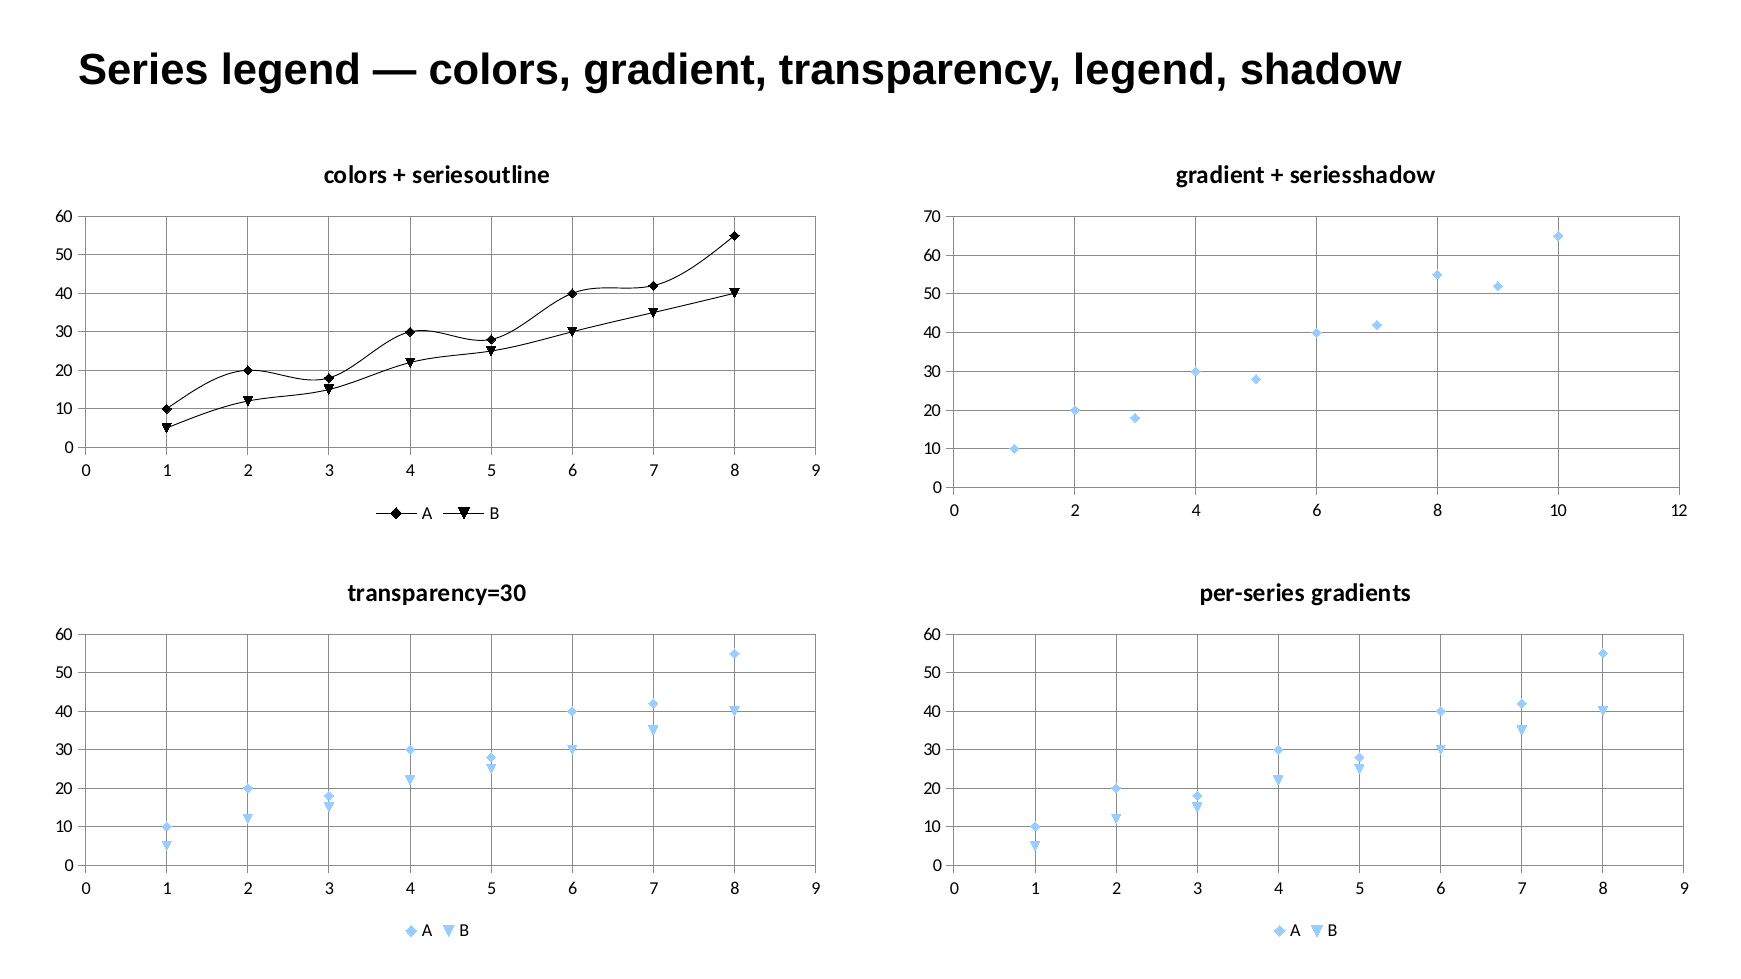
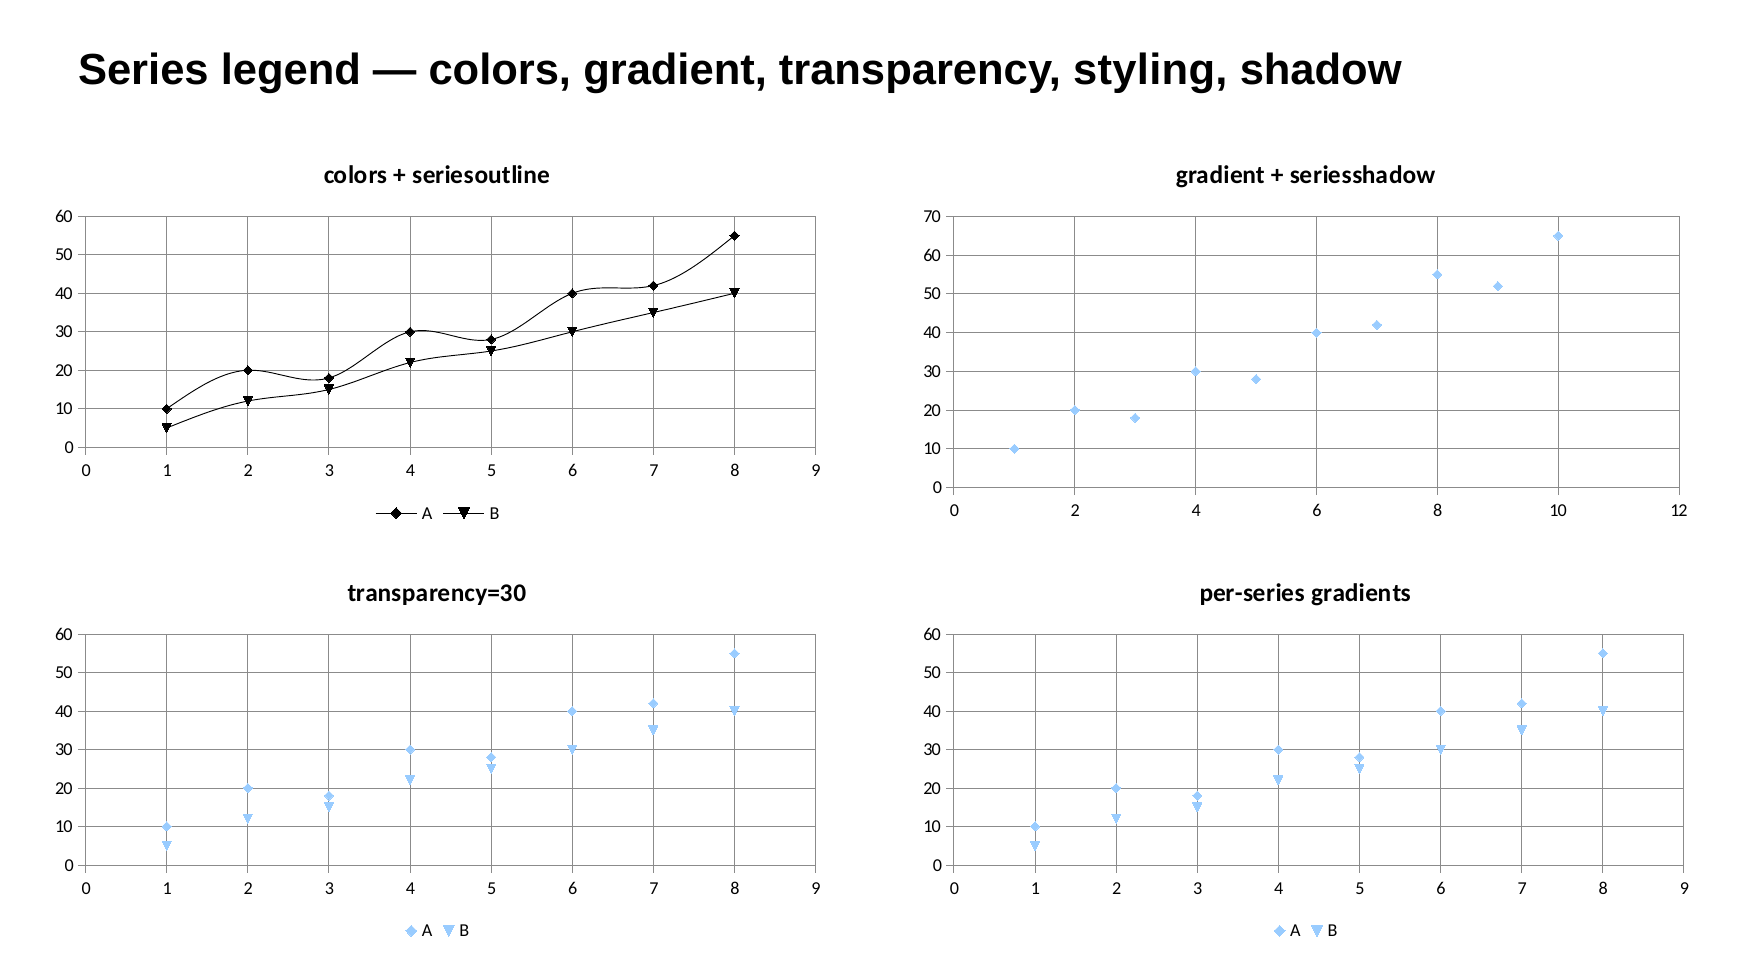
transparency legend: legend -> styling
